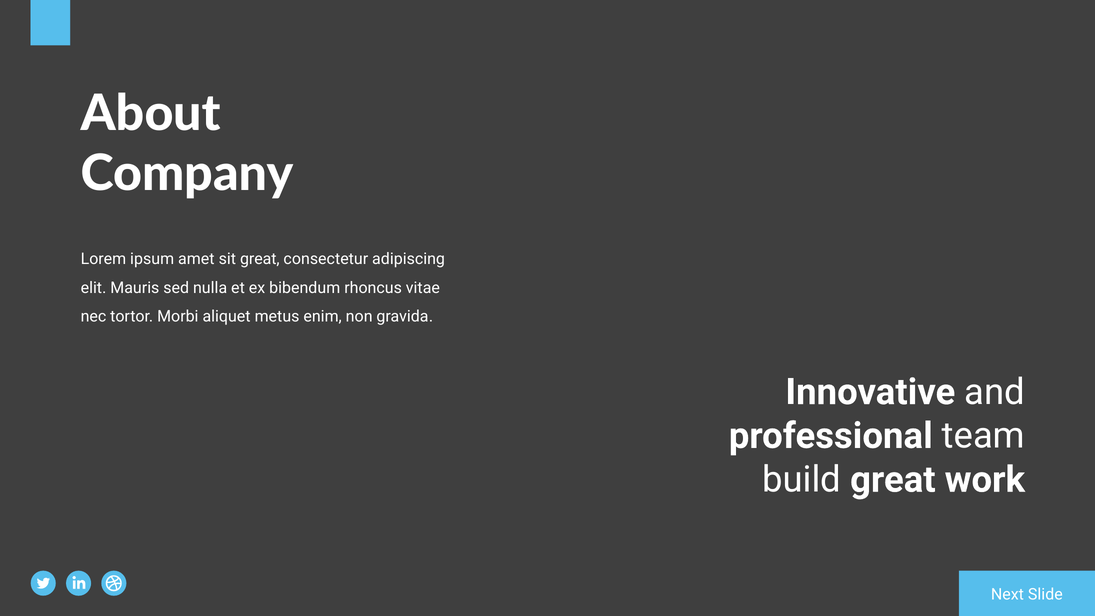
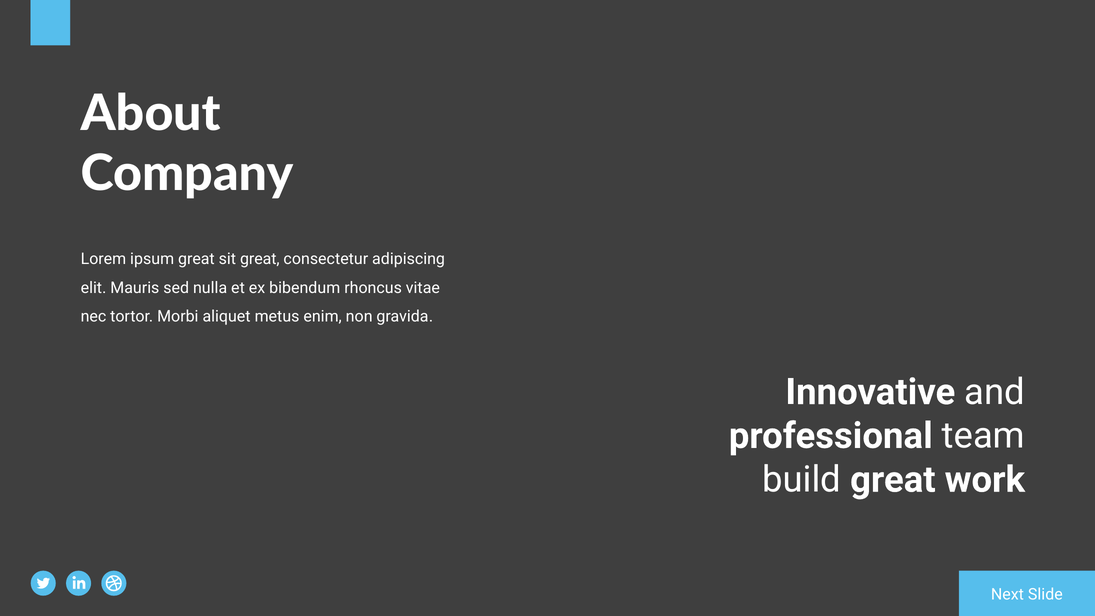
ipsum amet: amet -> great
